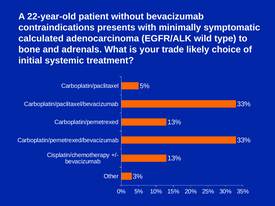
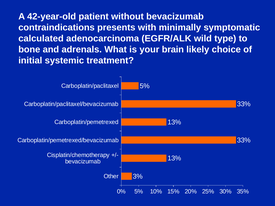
22-year-old: 22-year-old -> 42-year-old
trade: trade -> brain
